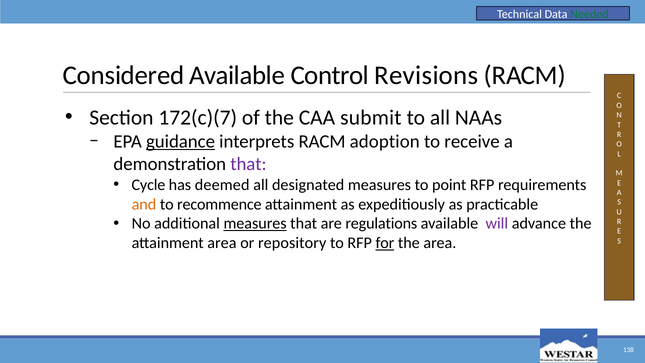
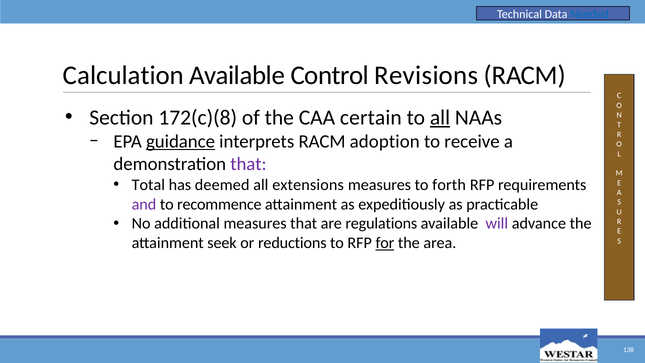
Needed colour: green -> blue
Considered: Considered -> Calculation
172(c)(7: 172(c)(7 -> 172(c)(8
submit: submit -> certain
all at (440, 117) underline: none -> present
Cycle: Cycle -> Total
designated: designated -> extensions
point: point -> forth
and colour: orange -> purple
measures at (255, 223) underline: present -> none
attainment area: area -> seek
repository: repository -> reductions
